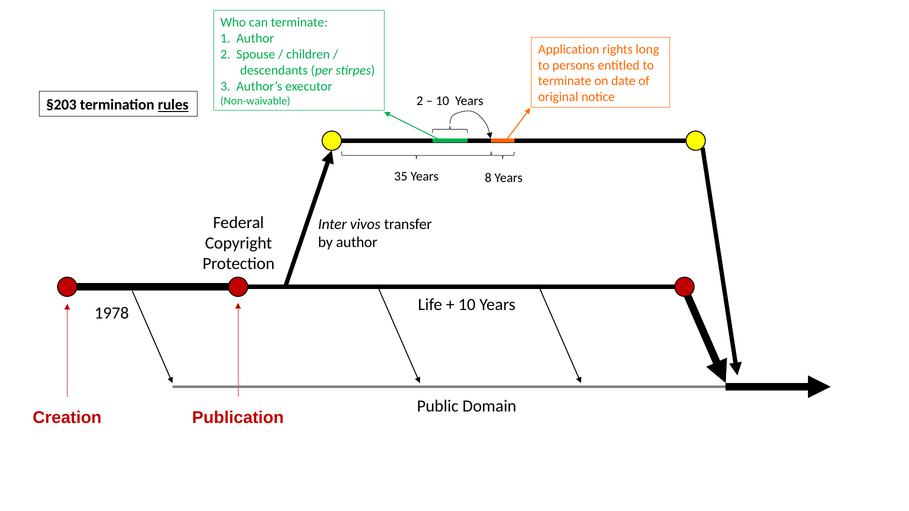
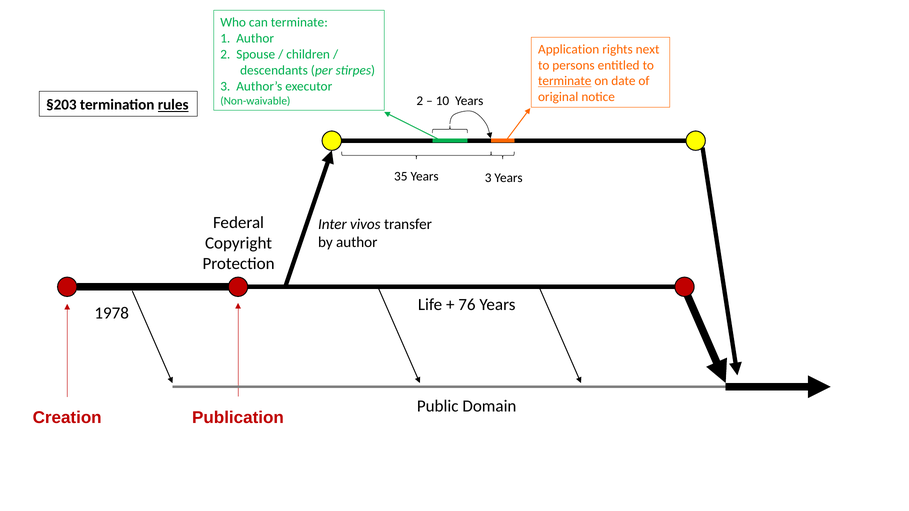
long: long -> next
terminate at (565, 81) underline: none -> present
Years 8: 8 -> 3
10 at (467, 305): 10 -> 76
